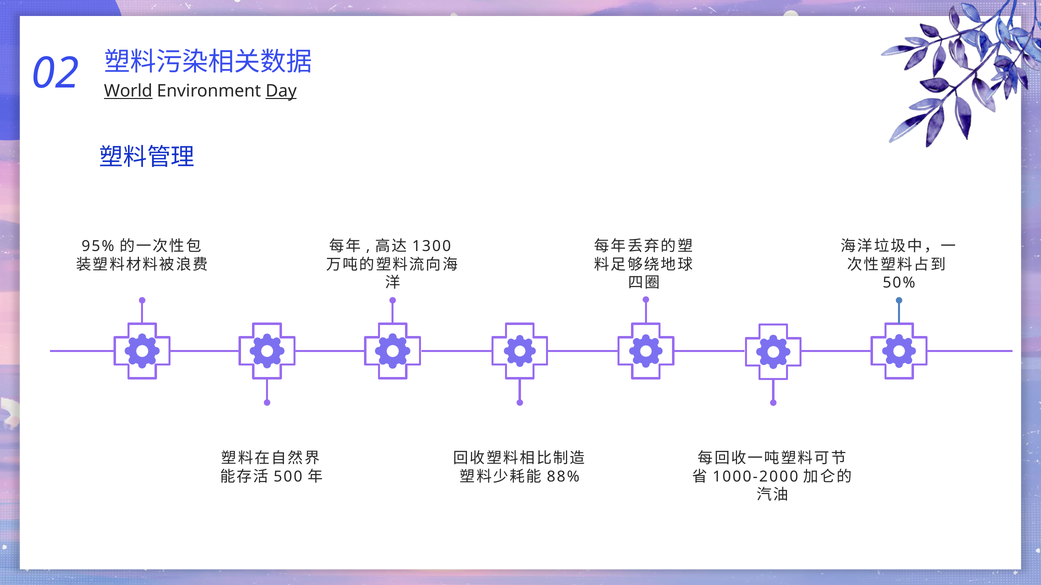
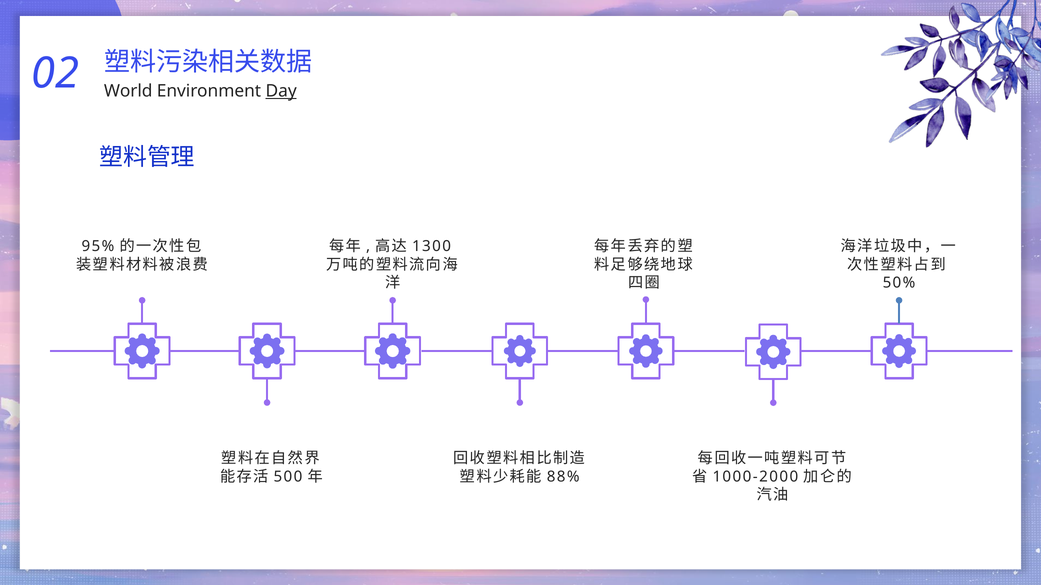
World underline: present -> none
